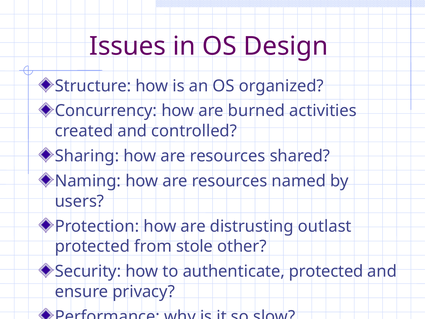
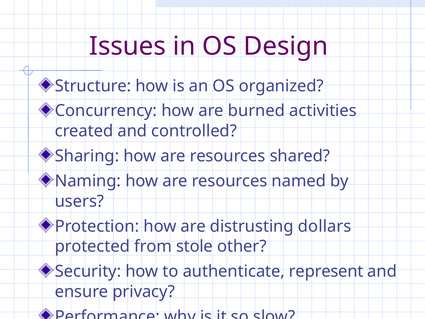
outlast: outlast -> dollars
authenticate protected: protected -> represent
